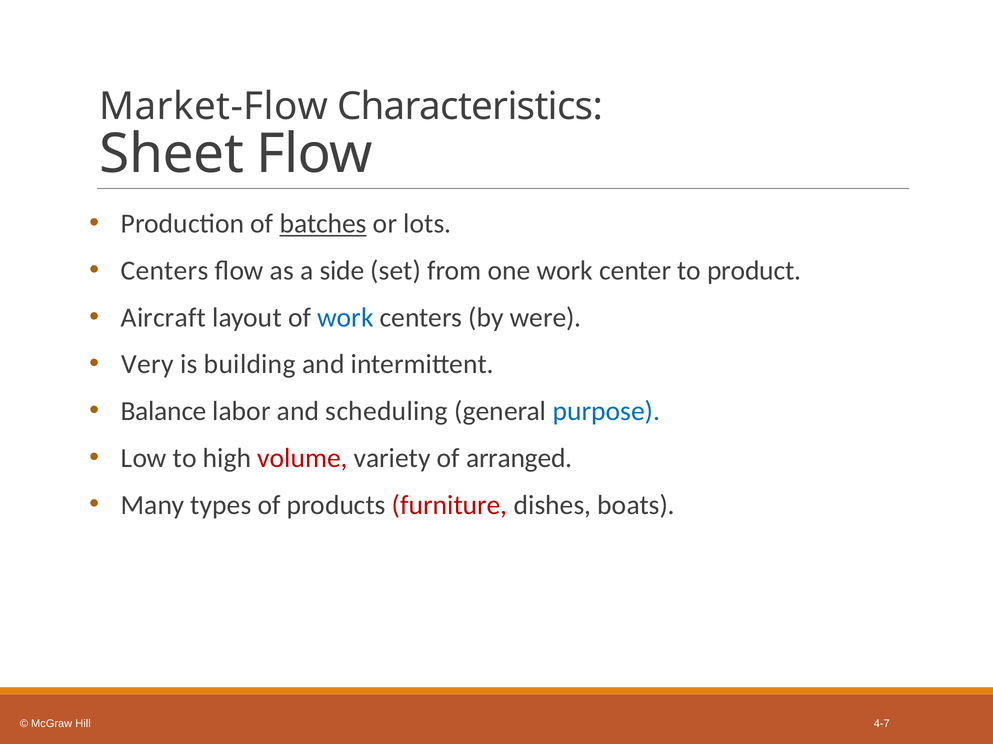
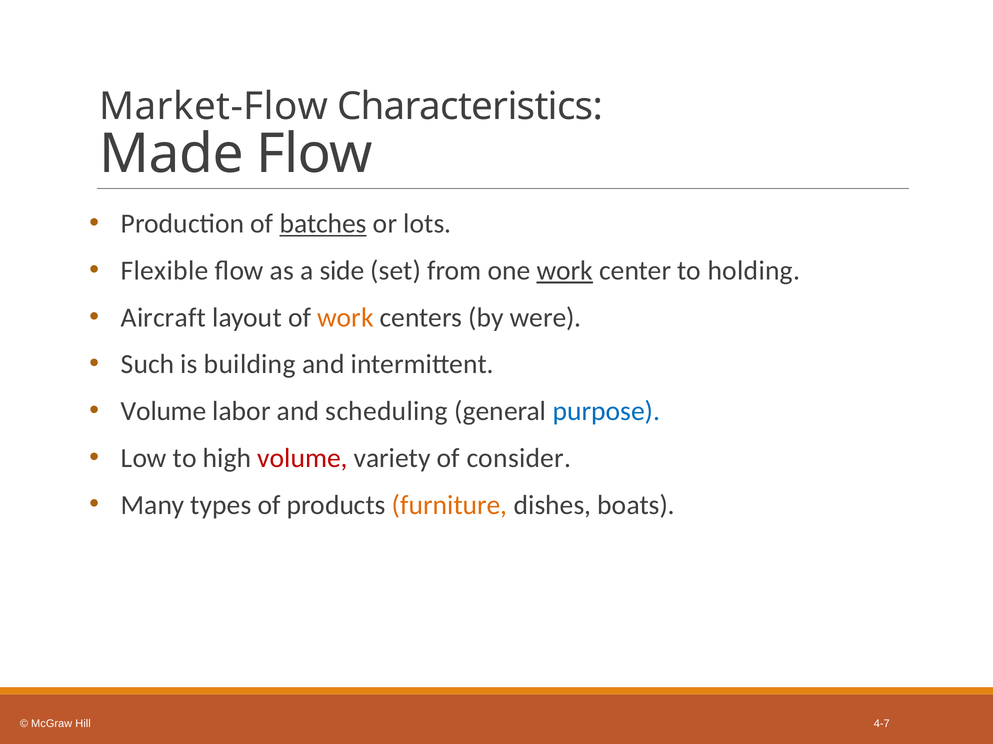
Sheet: Sheet -> Made
Centers at (165, 271): Centers -> Flexible
work at (565, 271) underline: none -> present
product: product -> holding
work at (345, 318) colour: blue -> orange
Very: Very -> Such
Balance at (164, 412): Balance -> Volume
arranged: arranged -> consider
furniture colour: red -> orange
